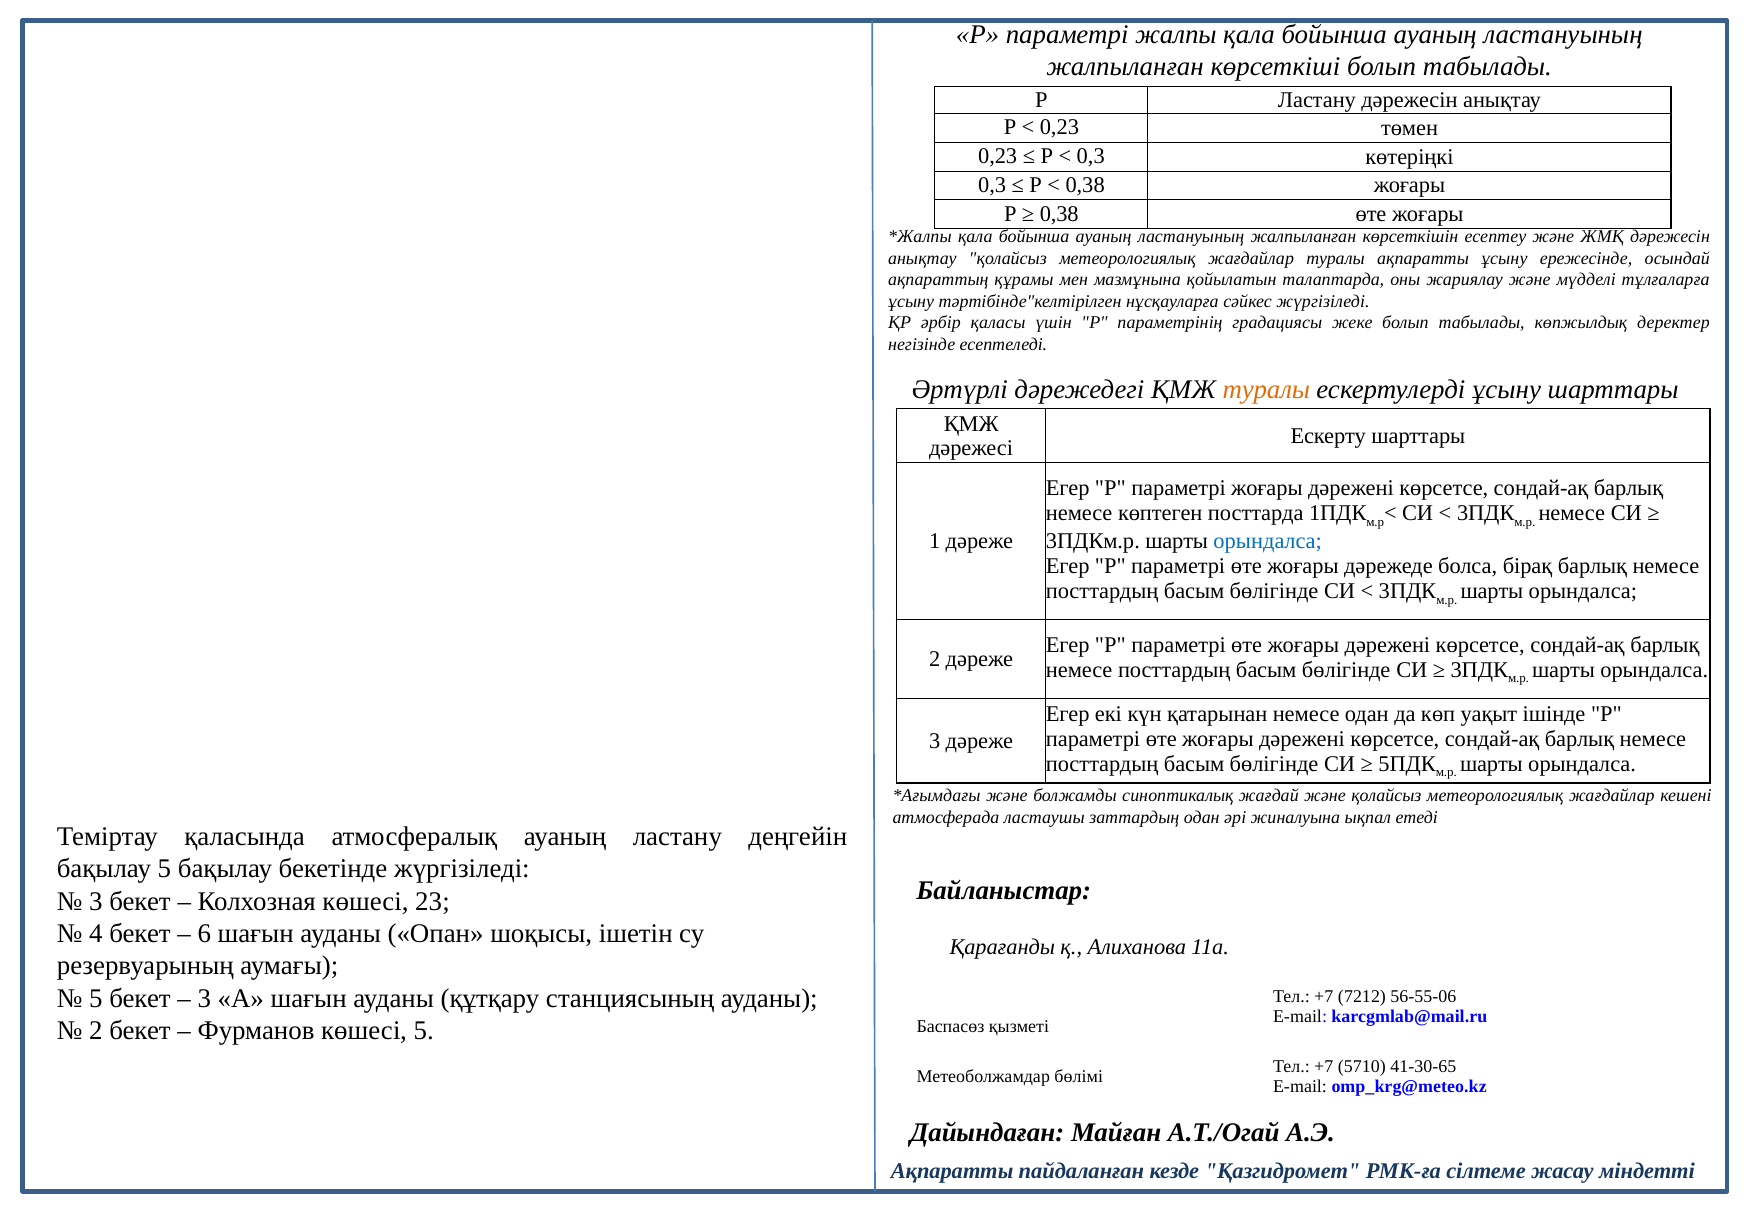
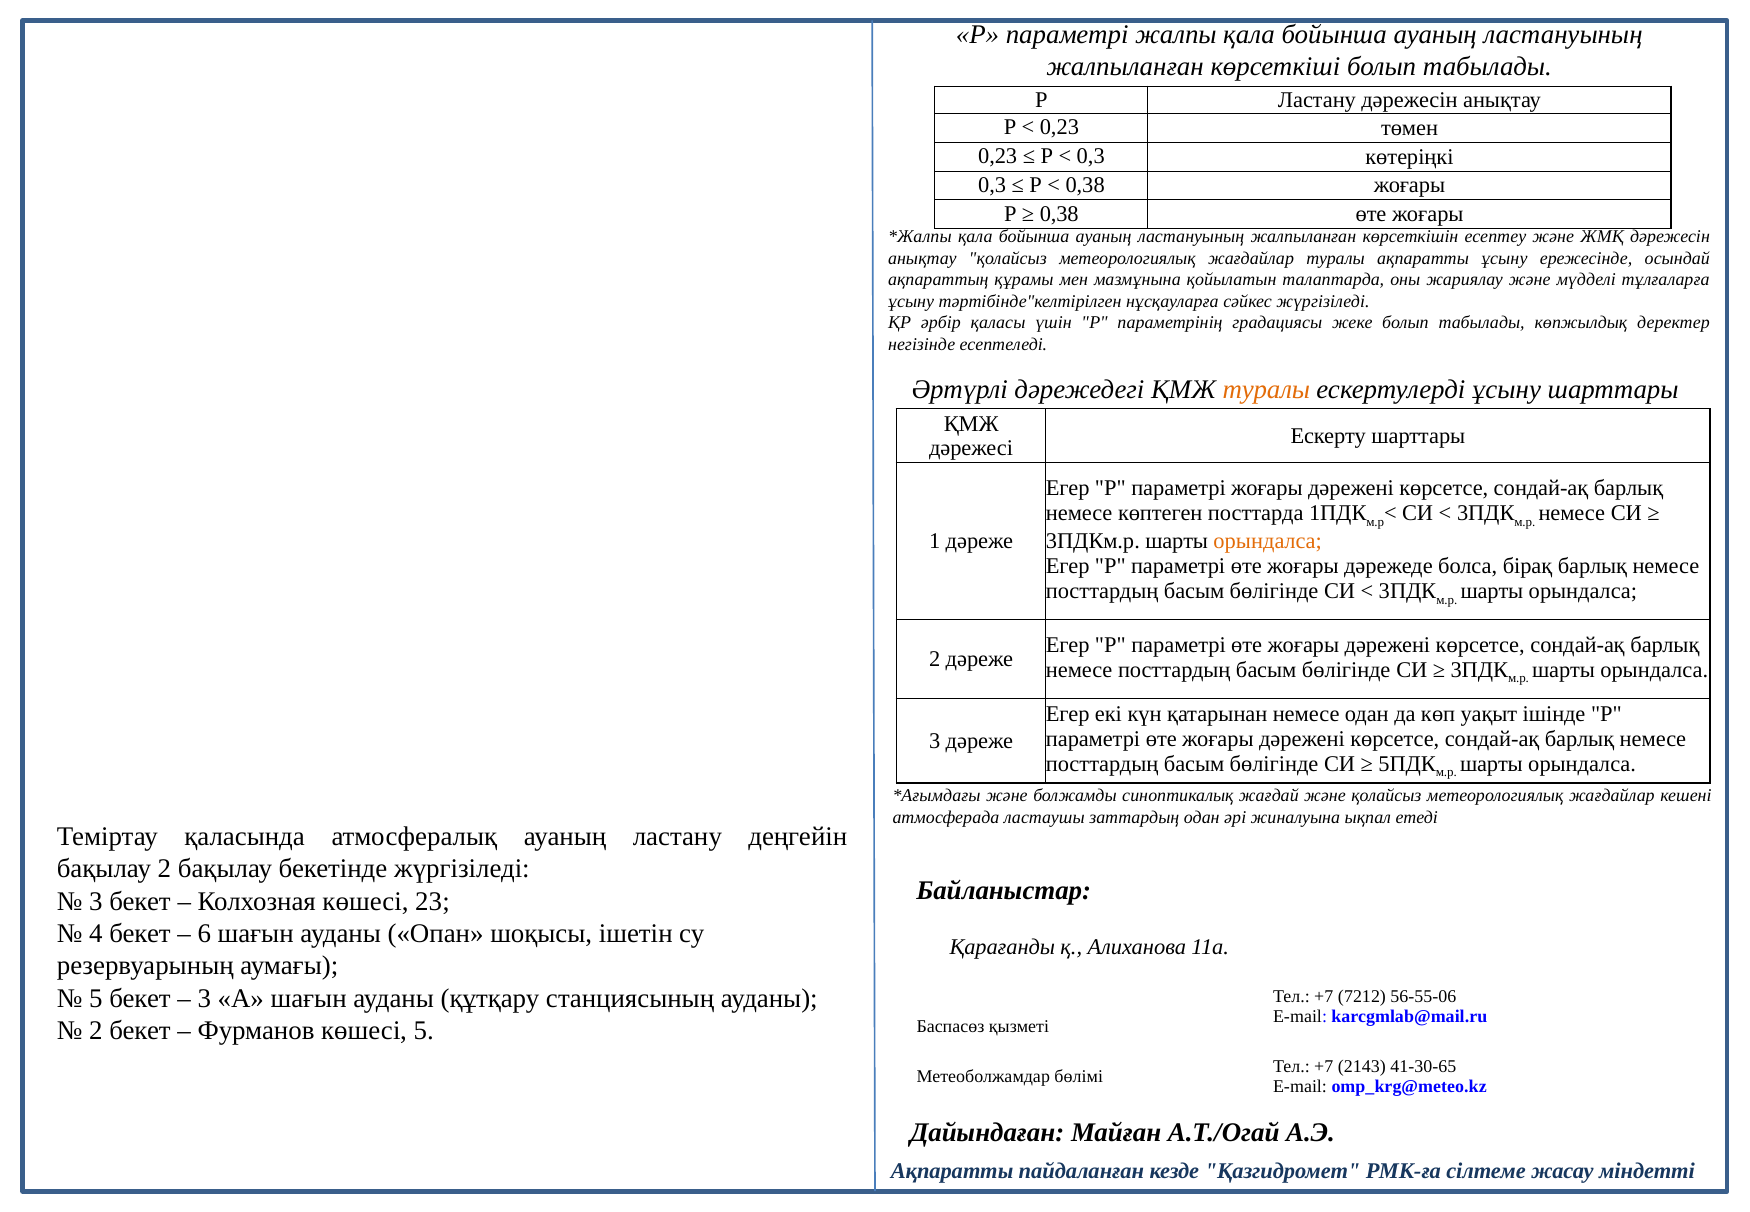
орындалса at (1268, 541) colour: blue -> orange
бақылау 5: 5 -> 2
5710: 5710 -> 2143
